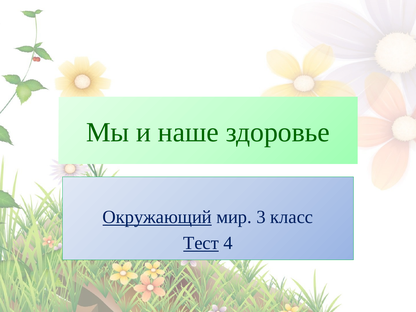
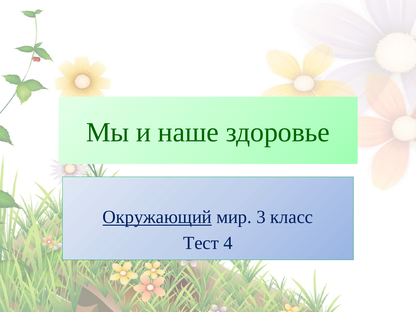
Тест underline: present -> none
